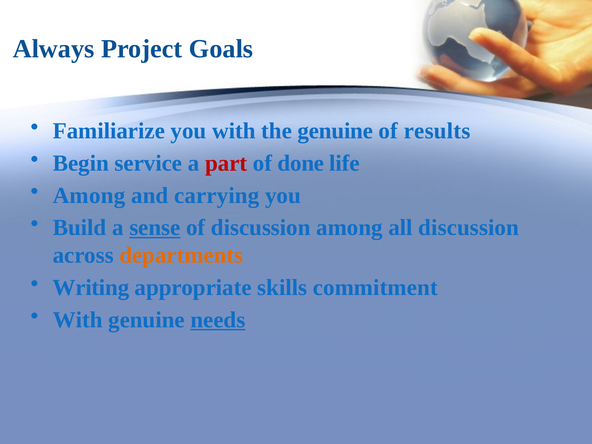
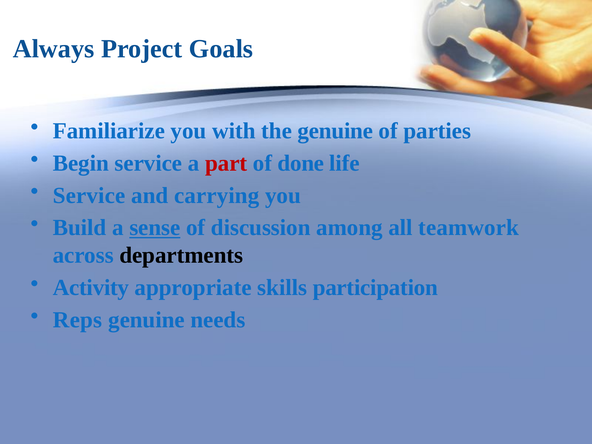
results: results -> parties
Among at (89, 195): Among -> Service
all discussion: discussion -> teamwork
departments colour: orange -> black
Writing: Writing -> Activity
commitment: commitment -> participation
With at (78, 320): With -> Reps
needs underline: present -> none
